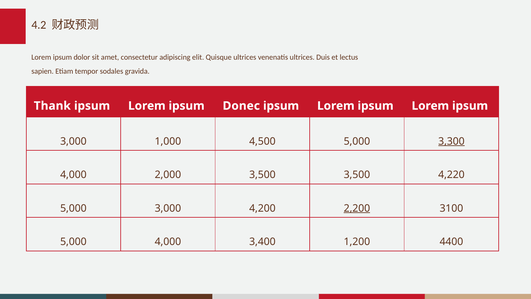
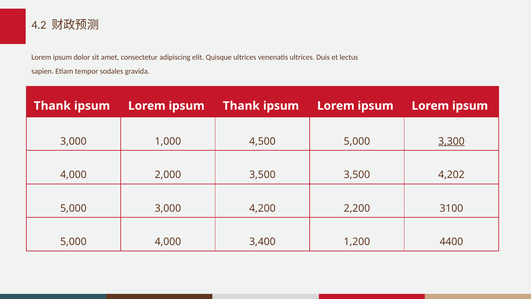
ipsum Donec: Donec -> Thank
4,220: 4,220 -> 4,202
2,200 underline: present -> none
